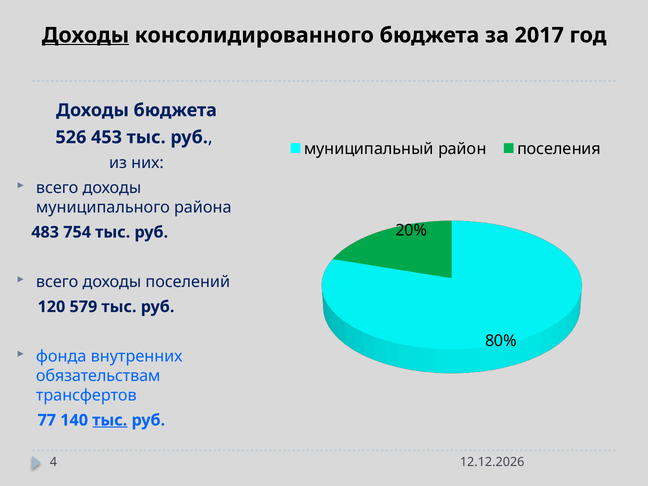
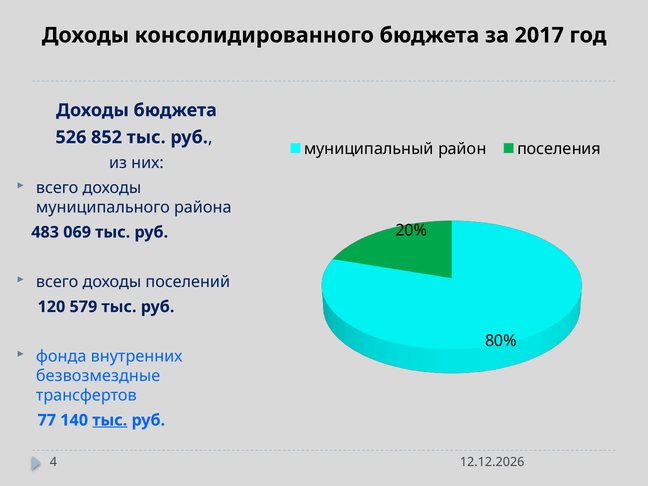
Доходы at (85, 35) underline: present -> none
453: 453 -> 852
754: 754 -> 069
обязательствам: обязательствам -> безвозмездные
